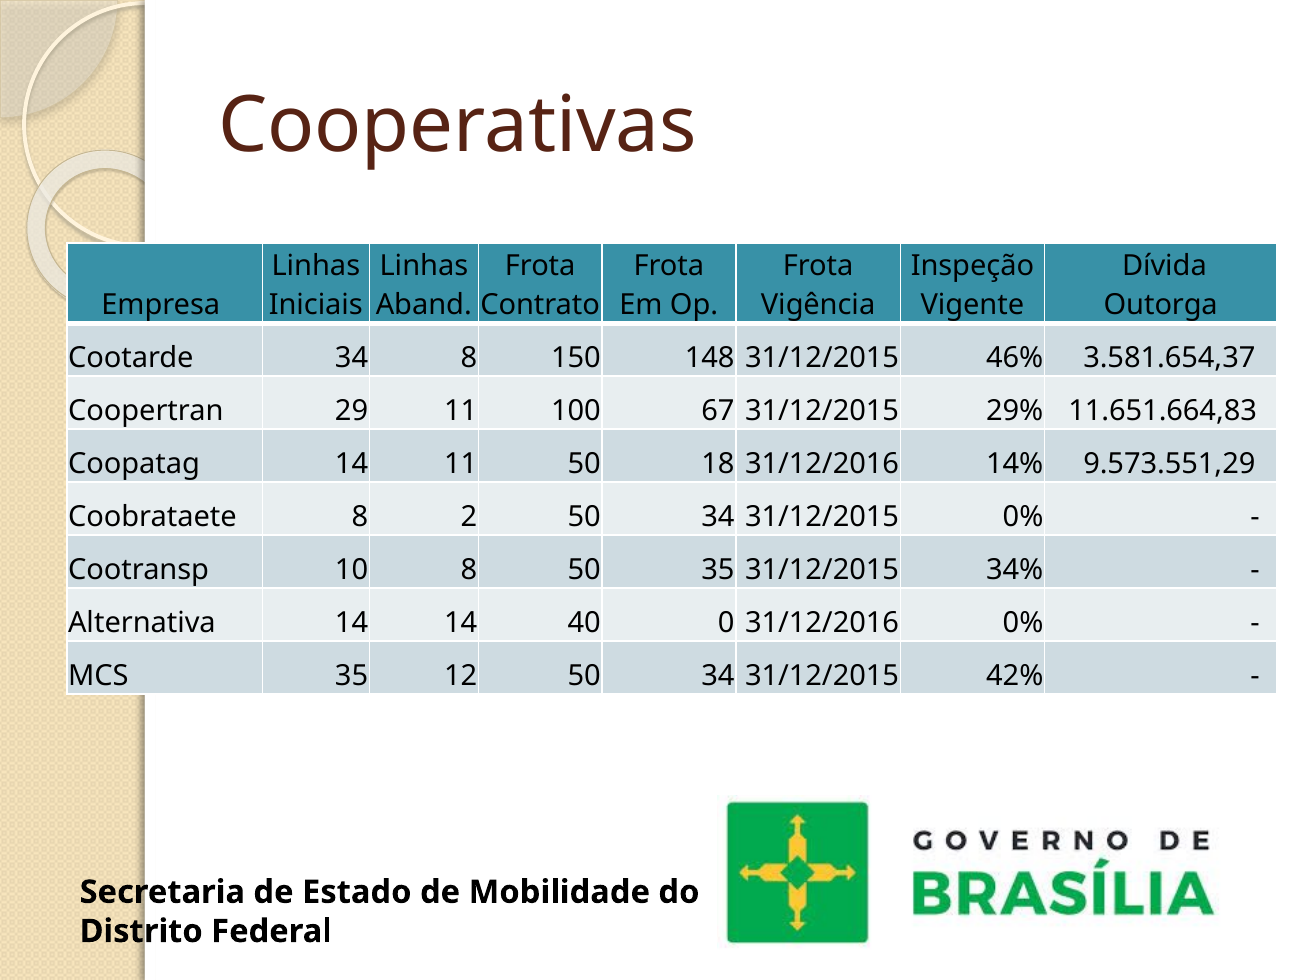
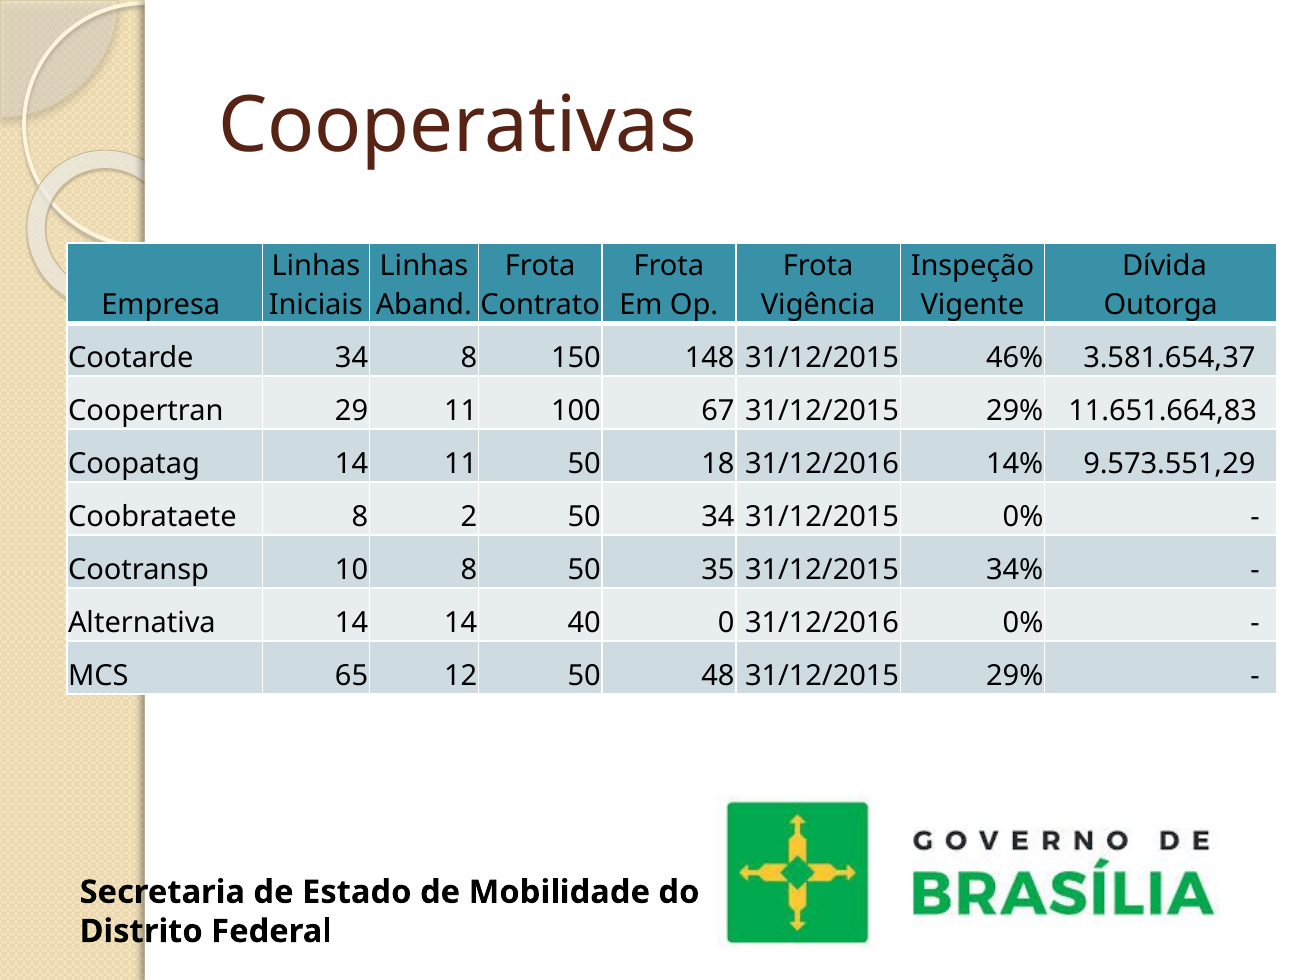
MCS 35: 35 -> 65
12 50 34: 34 -> 48
42% at (1015, 676): 42% -> 29%
